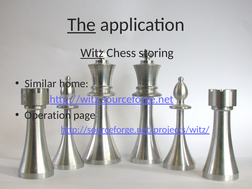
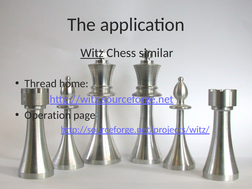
The underline: present -> none
storing: storing -> similar
Similar: Similar -> Thread
